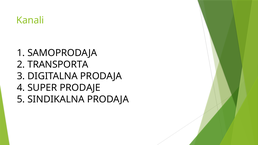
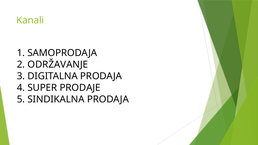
TRANSPORTA: TRANSPORTA -> ODRŽAVANJE
